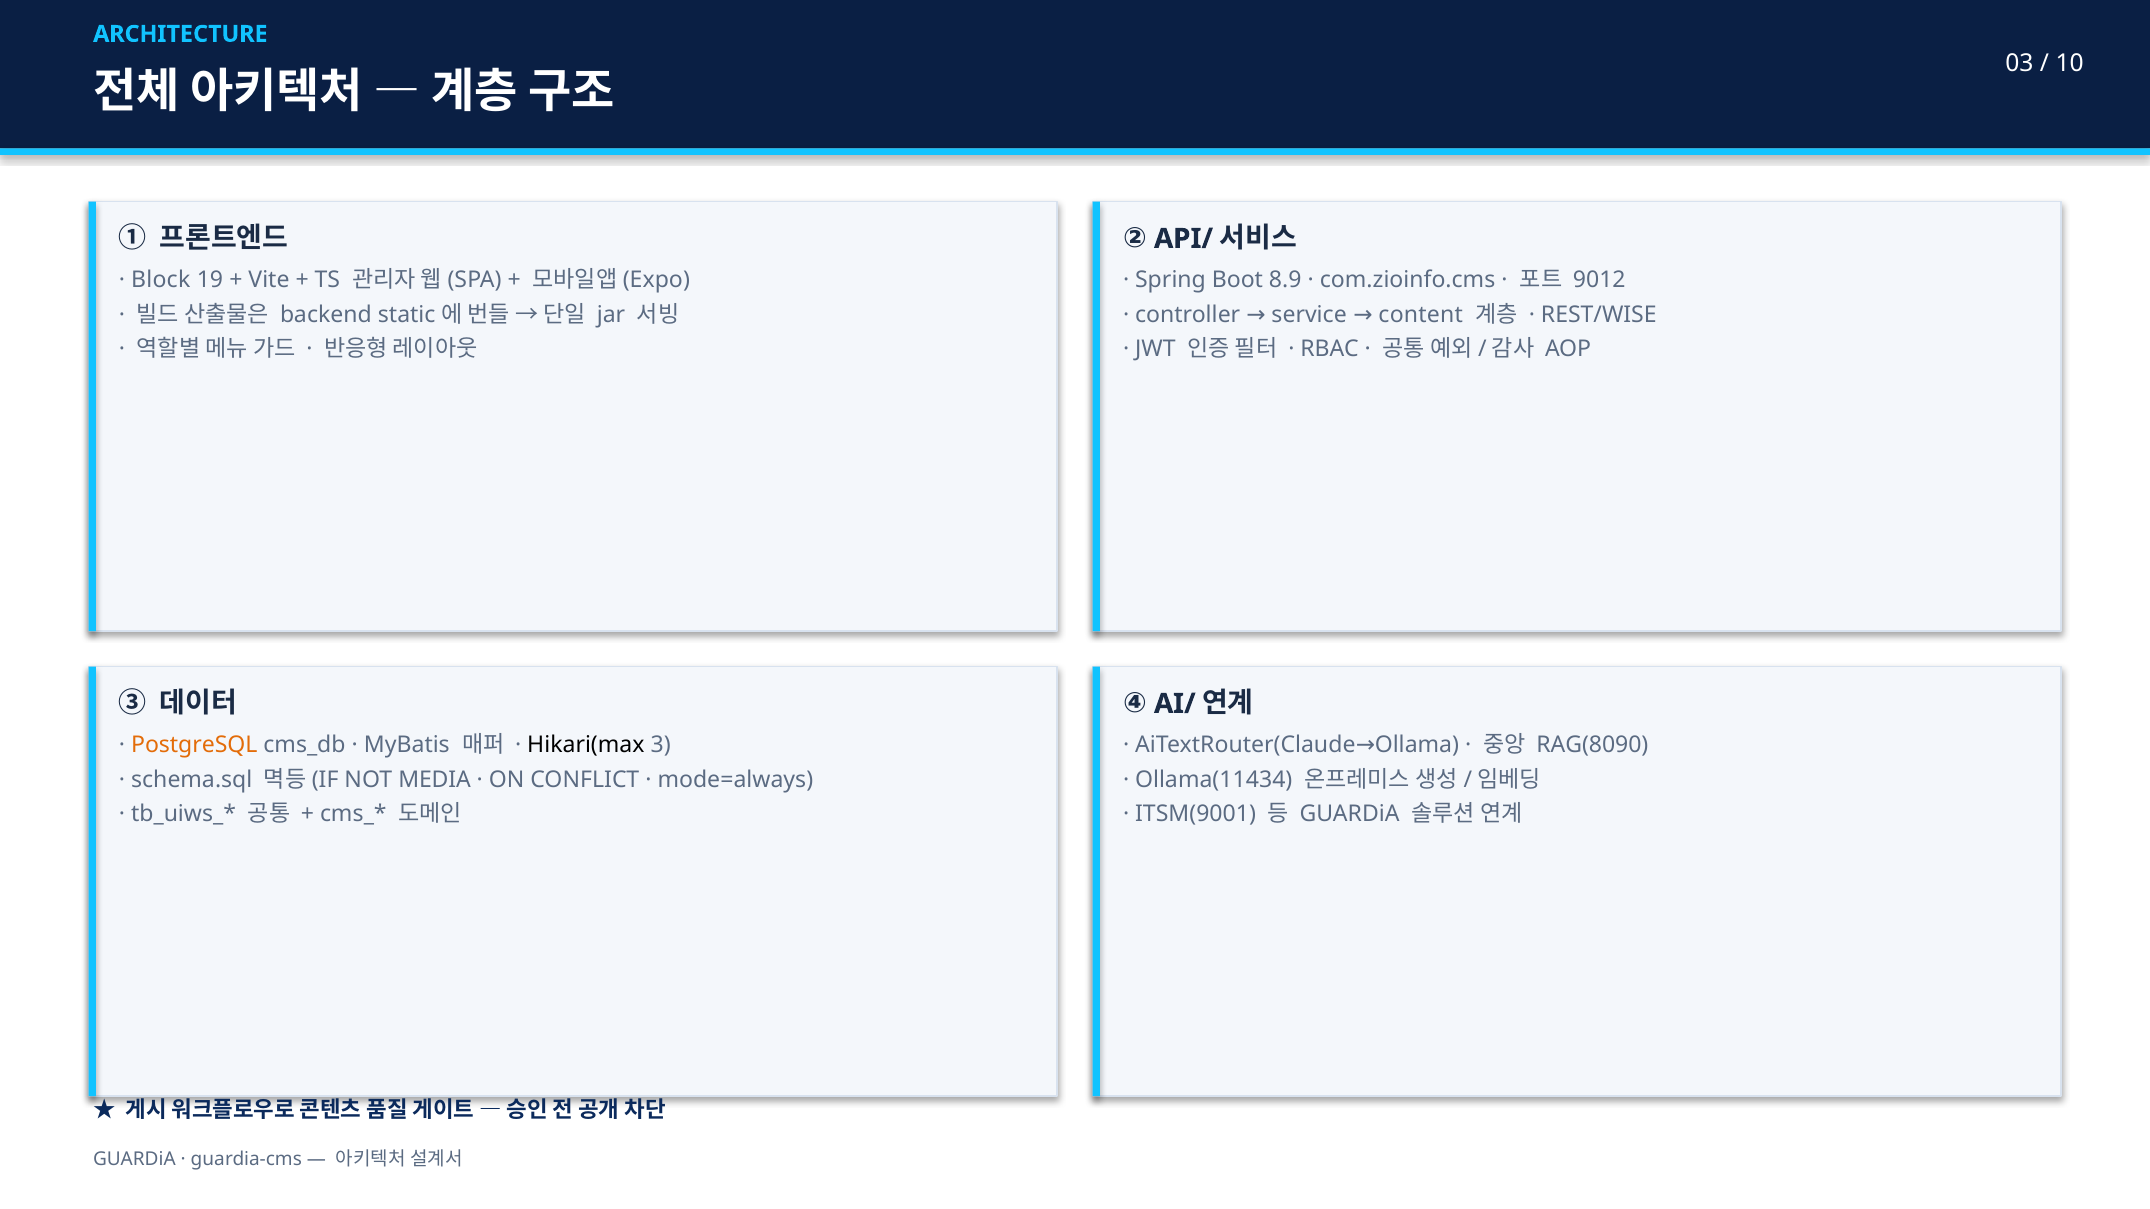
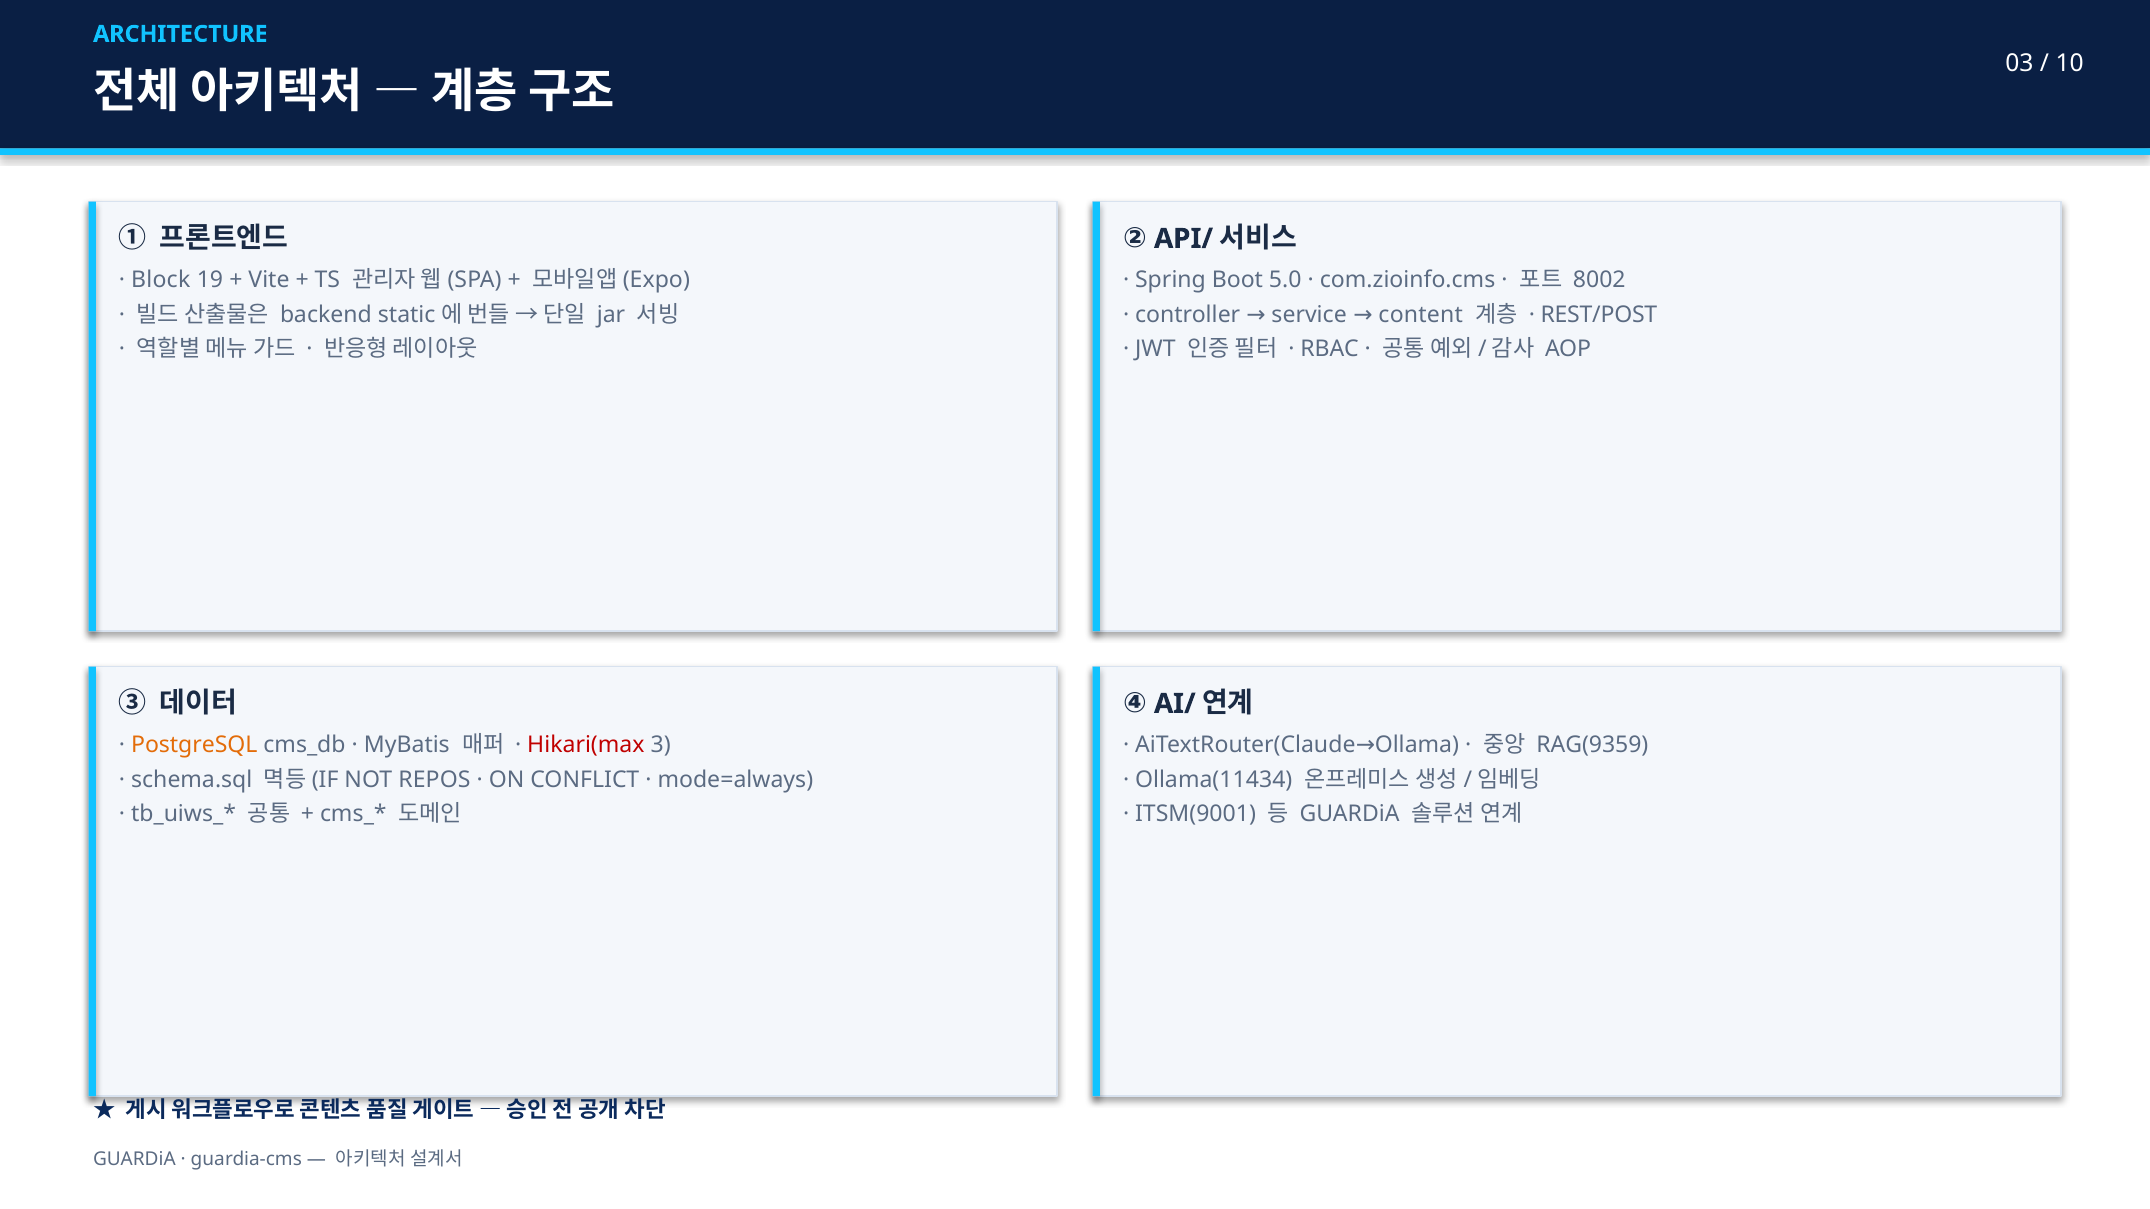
8.9: 8.9 -> 5.0
9012: 9012 -> 8002
REST/WISE: REST/WISE -> REST/POST
RAG(8090: RAG(8090 -> RAG(9359
Hikari(max colour: black -> red
MEDIA: MEDIA -> REPOS
